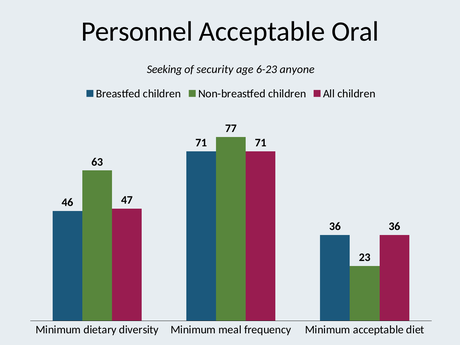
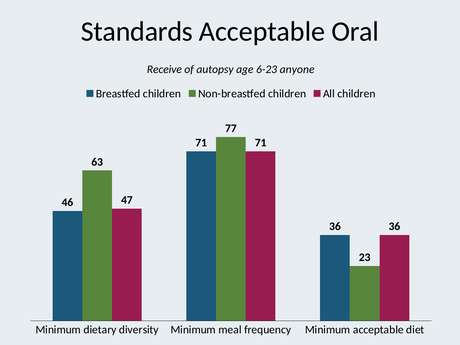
Personnel: Personnel -> Standards
Seeking: Seeking -> Receive
security: security -> autopsy
